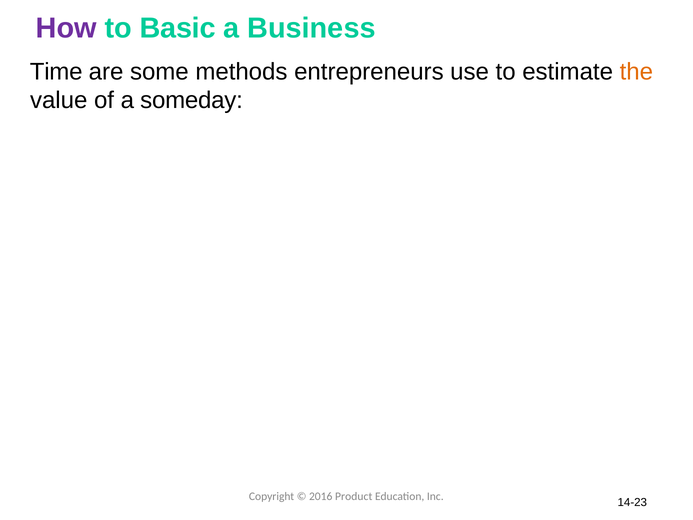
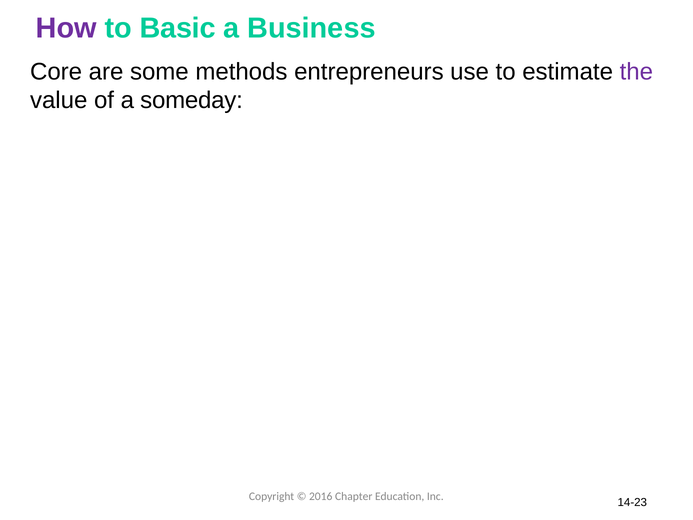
Time: Time -> Core
the colour: orange -> purple
Product: Product -> Chapter
